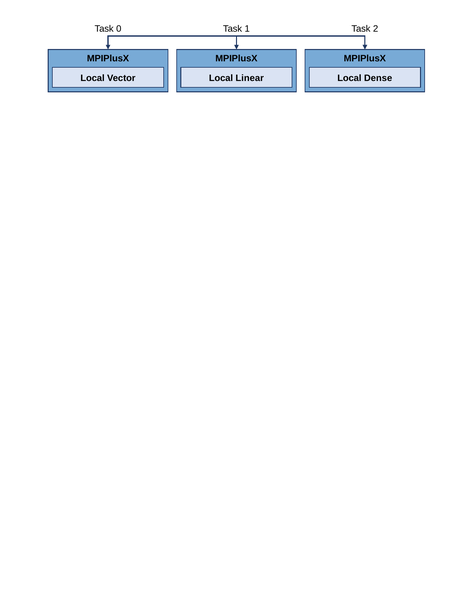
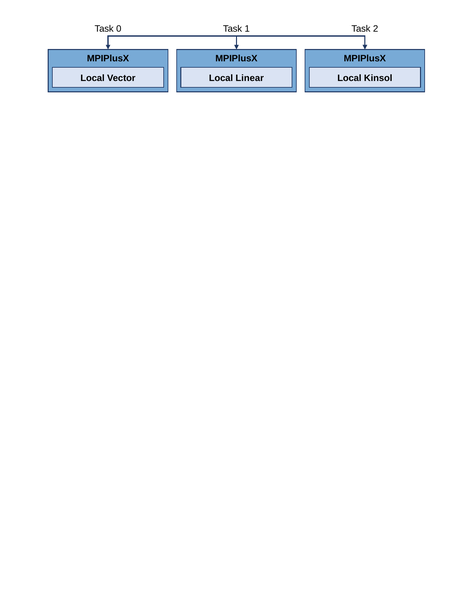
Dense: Dense -> Kinsol
